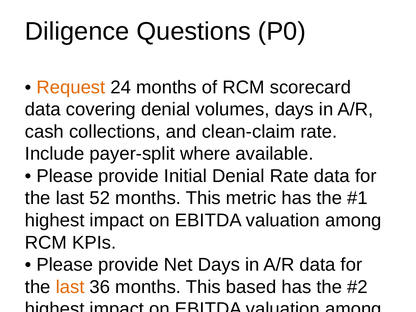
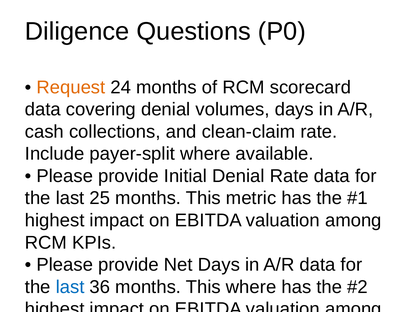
52: 52 -> 25
last at (70, 287) colour: orange -> blue
This based: based -> where
